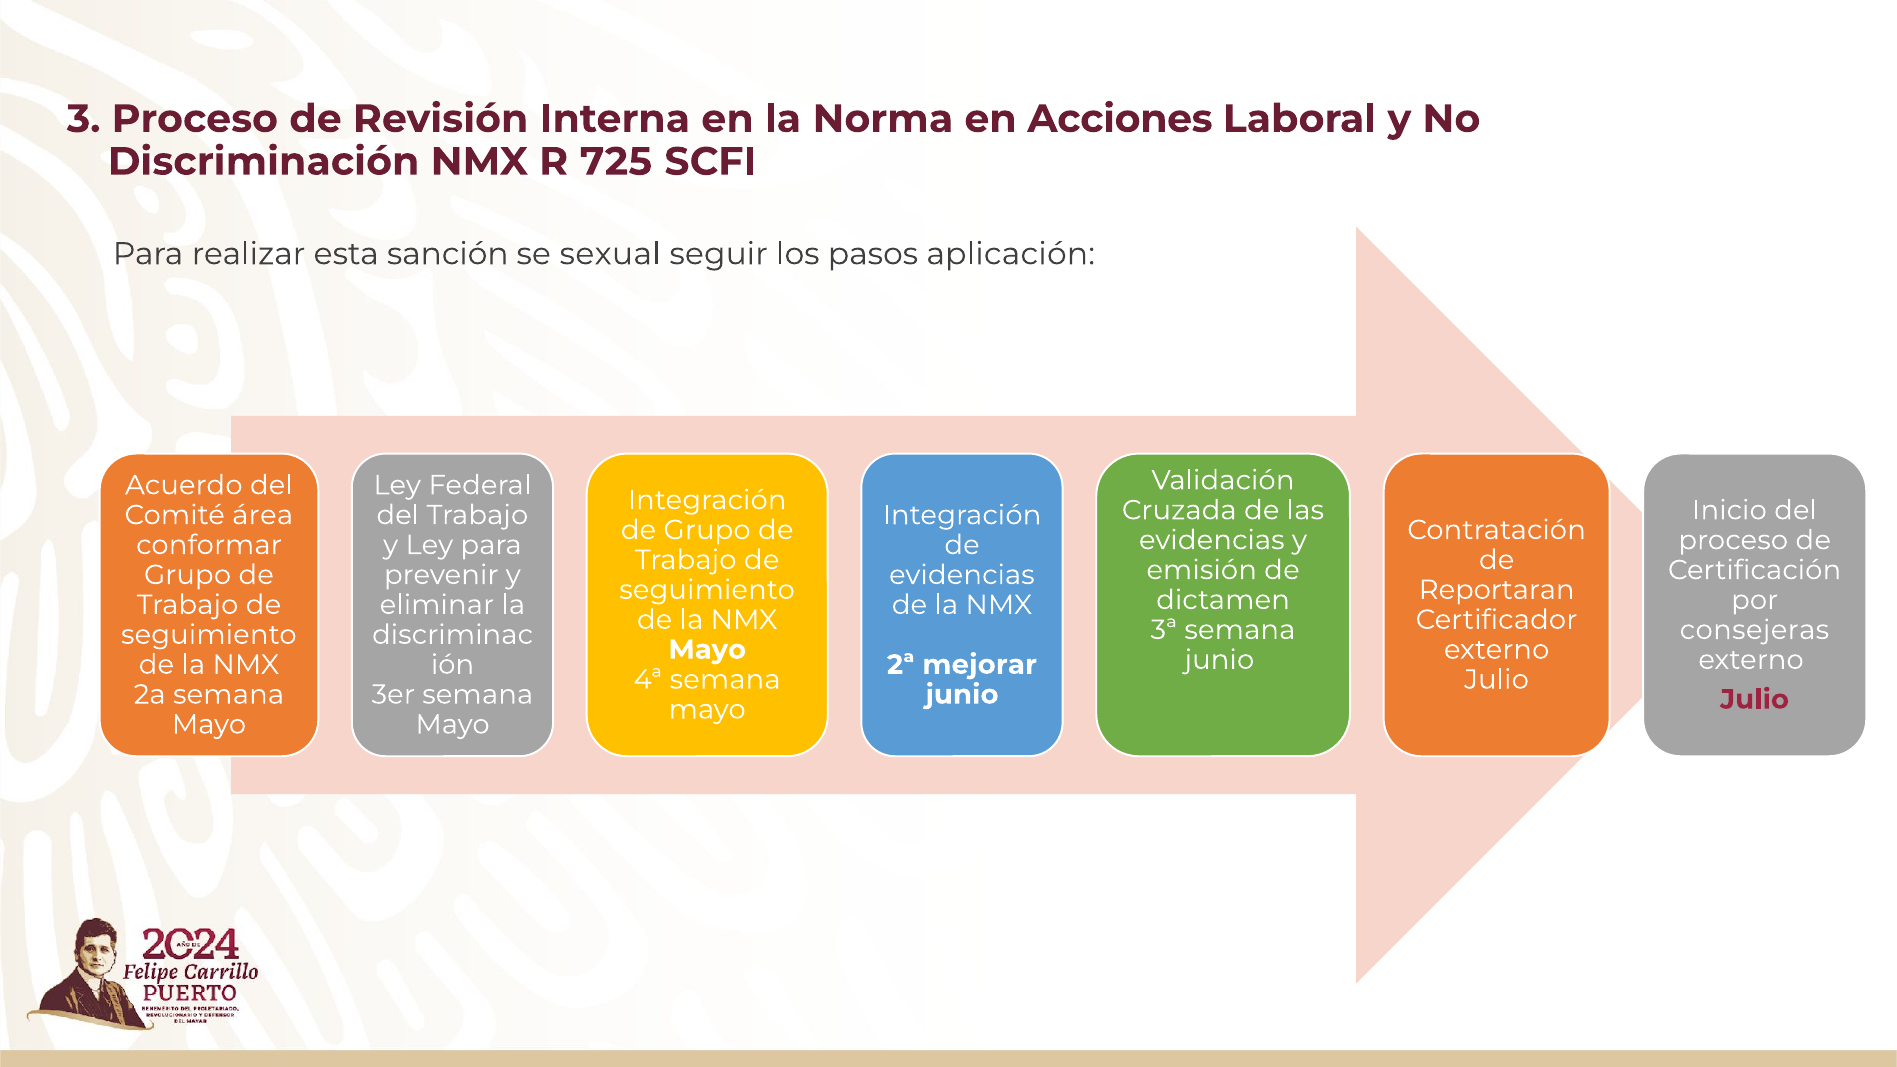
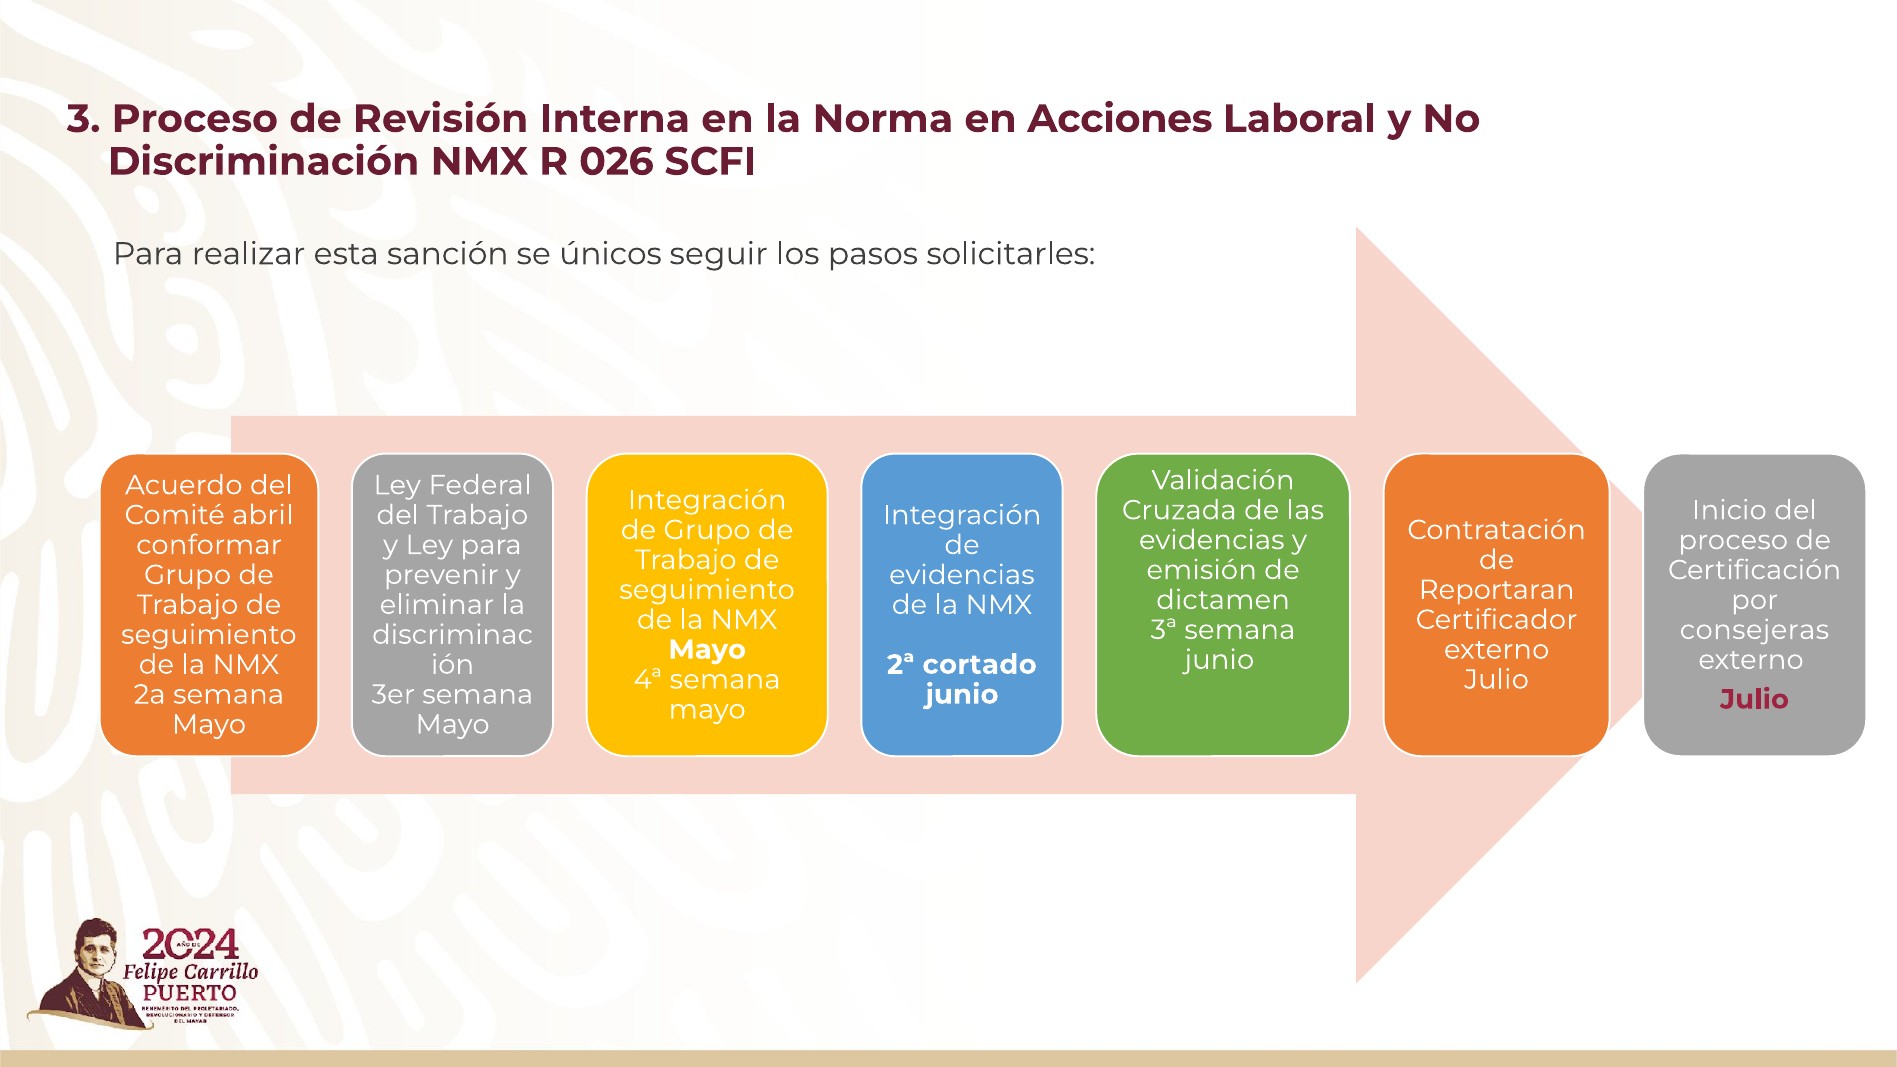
725: 725 -> 026
sexual: sexual -> únicos
aplicación: aplicación -> solicitarles
área: área -> abril
mejorar: mejorar -> cortado
